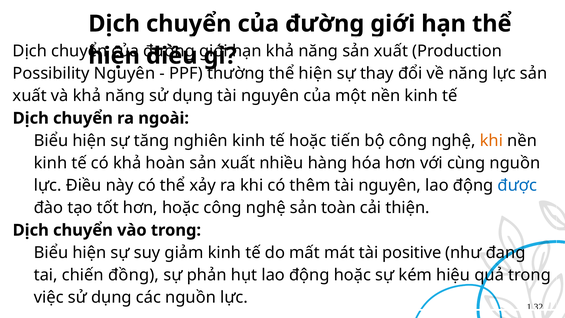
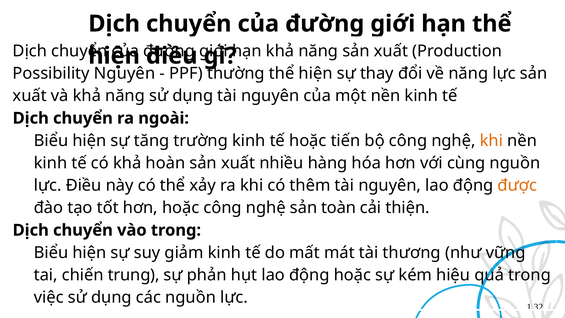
nghiên: nghiên -> trường
được colour: blue -> orange
positive: positive -> thương
đang: đang -> vững
đồng: đồng -> trung
